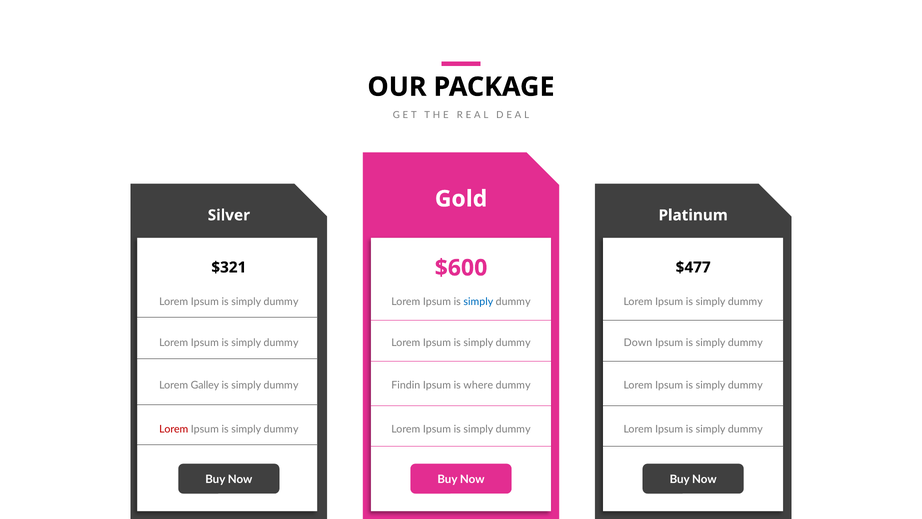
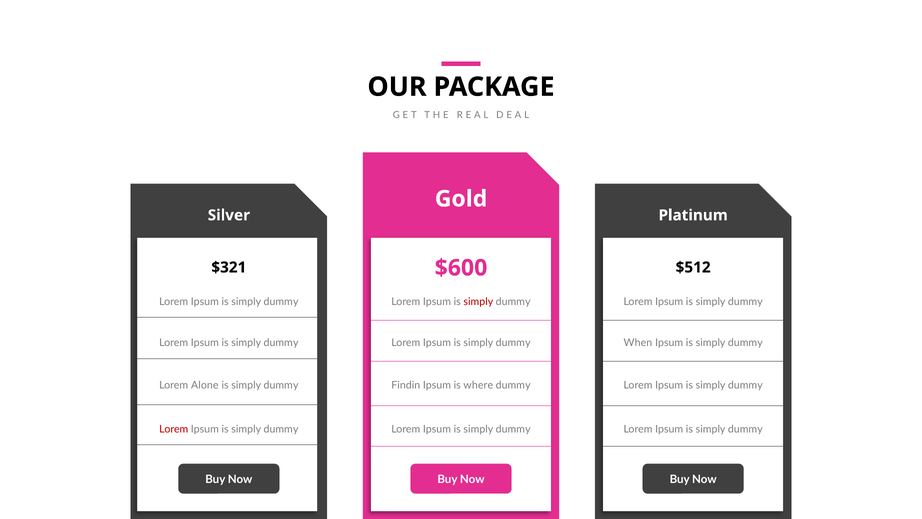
$477: $477 -> $512
simply at (478, 302) colour: blue -> red
Down: Down -> When
Galley: Galley -> Alone
